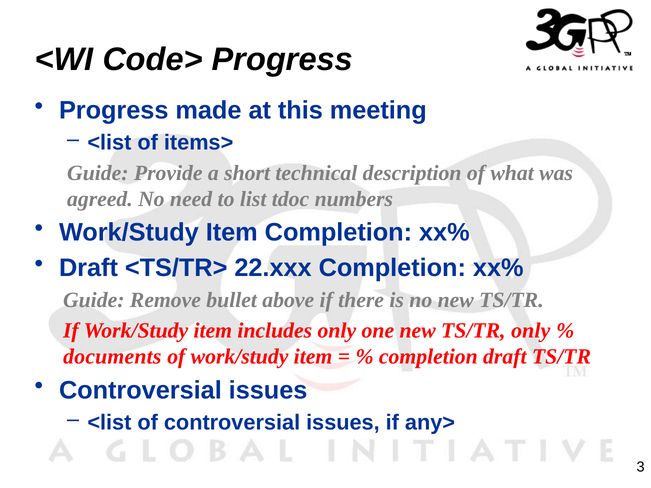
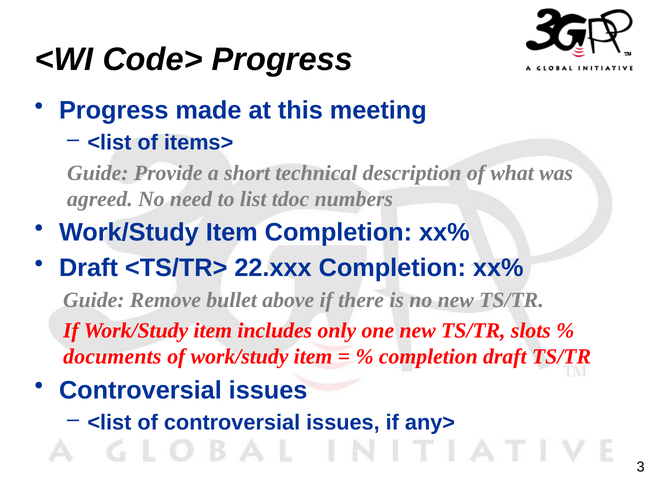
TS/TR only: only -> slots
